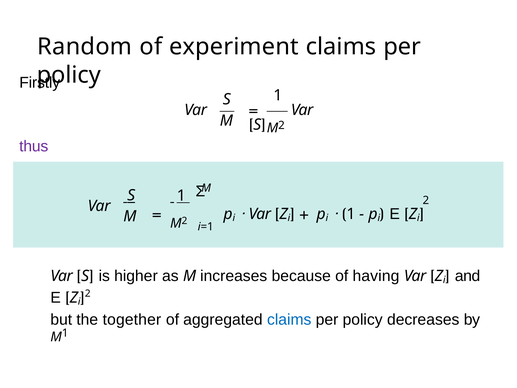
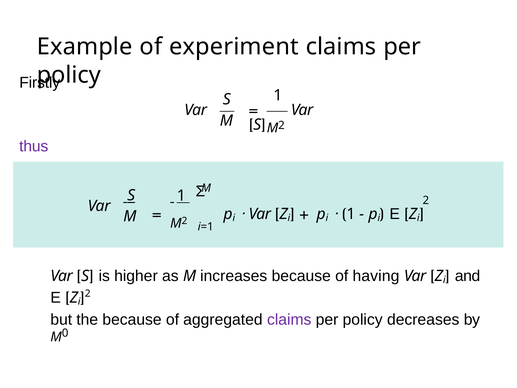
Random: Random -> Example
the together: together -> because
claims at (289, 320) colour: blue -> purple
1 at (65, 333): 1 -> 0
